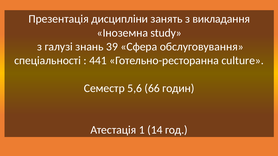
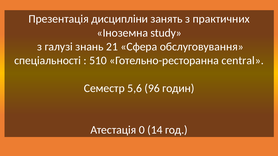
викладання: викладання -> практичних
39: 39 -> 21
441: 441 -> 510
culture: culture -> central
66: 66 -> 96
1: 1 -> 0
